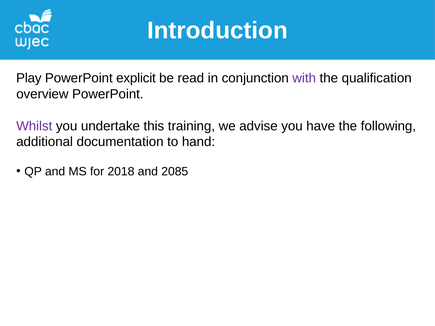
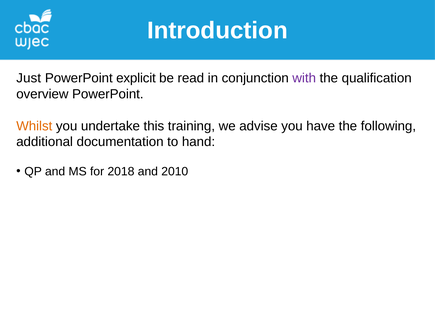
Play: Play -> Just
Whilst colour: purple -> orange
2085: 2085 -> 2010
